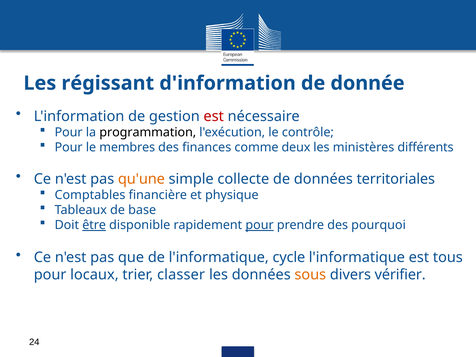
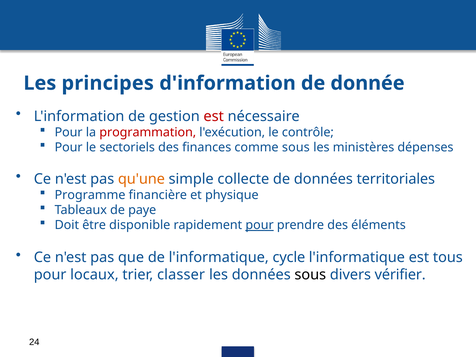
régissant: régissant -> principes
programmation colour: black -> red
membres: membres -> sectoriels
comme deux: deux -> sous
différents: différents -> dépenses
Comptables: Comptables -> Programme
base: base -> paye
être underline: present -> none
pourquoi: pourquoi -> éléments
sous at (310, 275) colour: orange -> black
